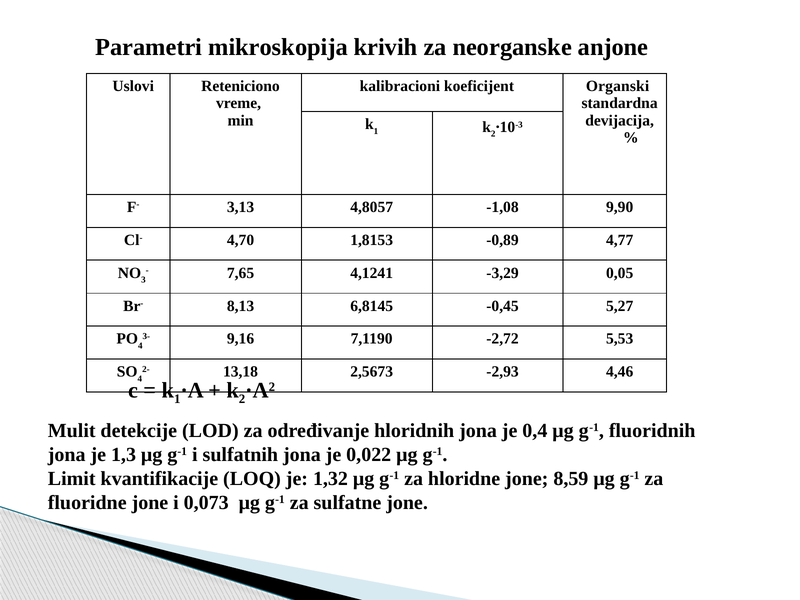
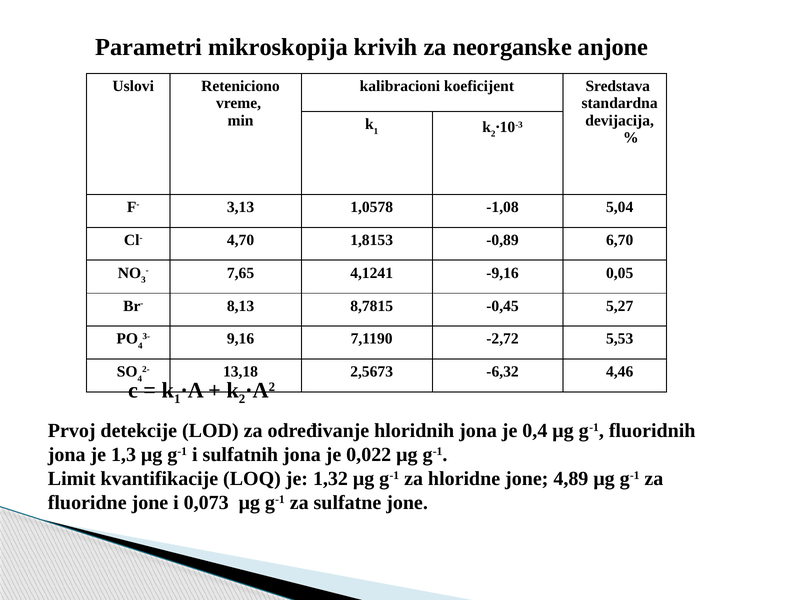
Organski: Organski -> Sredstava
4,8057: 4,8057 -> 1,0578
9,90: 9,90 -> 5,04
4,77: 4,77 -> 6,70
-3,29: -3,29 -> -9,16
6,8145: 6,8145 -> 8,7815
-2,93: -2,93 -> -6,32
Mulit: Mulit -> Prvoj
8,59: 8,59 -> 4,89
